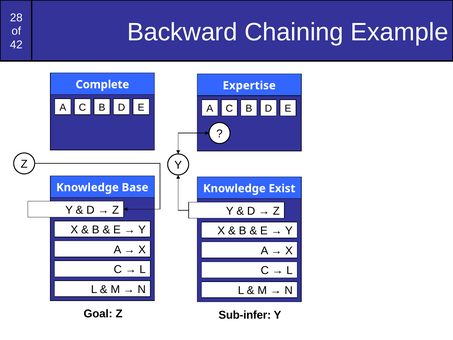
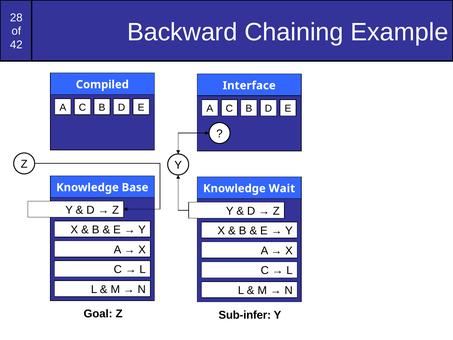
Complete: Complete -> Compiled
Expertise: Expertise -> Interface
Exist: Exist -> Wait
